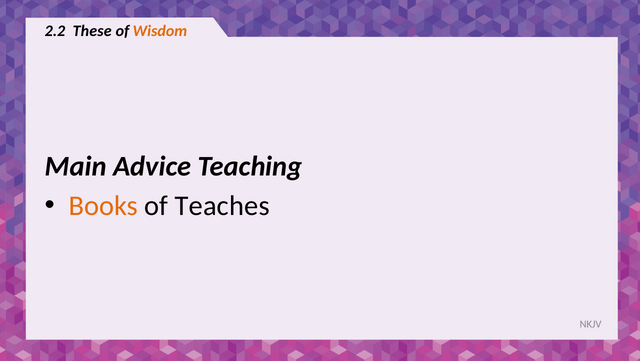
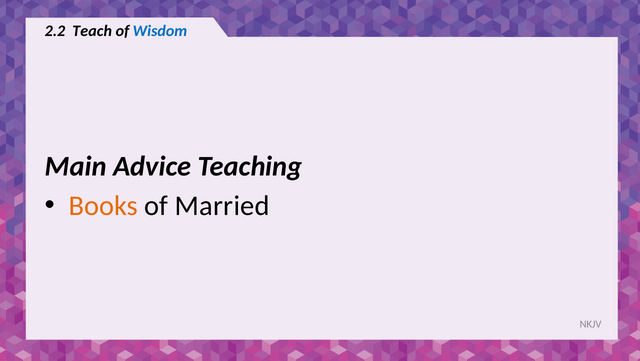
These: These -> Teach
Wisdom colour: orange -> blue
Teaches: Teaches -> Married
